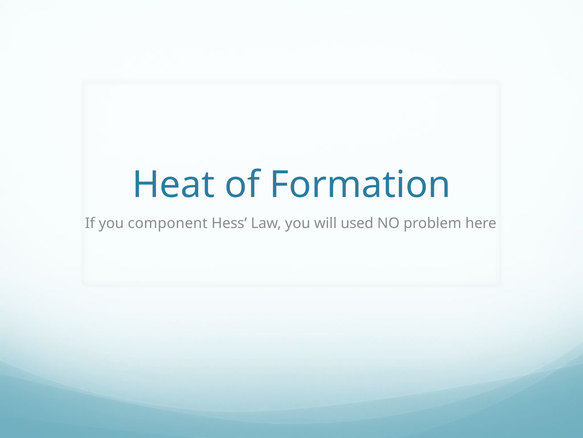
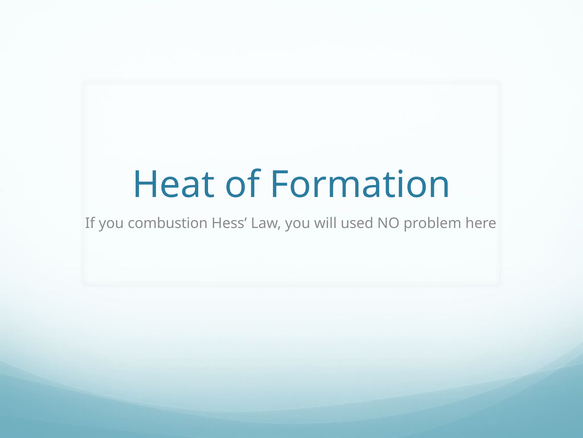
component: component -> combustion
